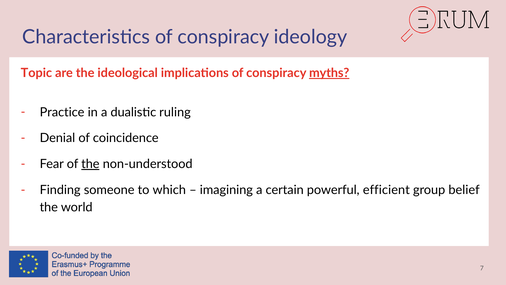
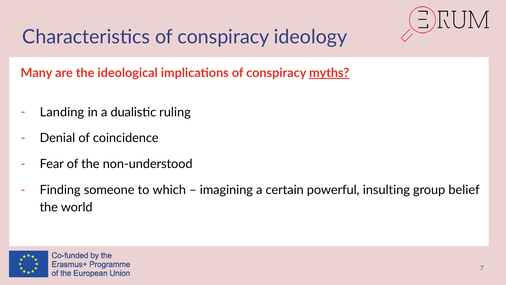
Topic: Topic -> Many
Practice: Practice -> Landing
the at (90, 164) underline: present -> none
efficient: efficient -> insulting
